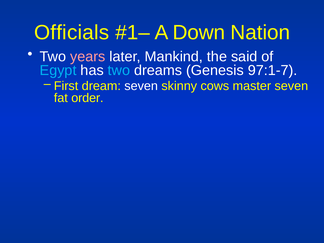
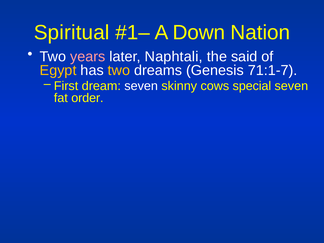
Officials: Officials -> Spiritual
Mankind: Mankind -> Naphtali
Egypt colour: light blue -> yellow
two at (119, 70) colour: light blue -> yellow
97:1-7: 97:1-7 -> 71:1-7
master: master -> special
